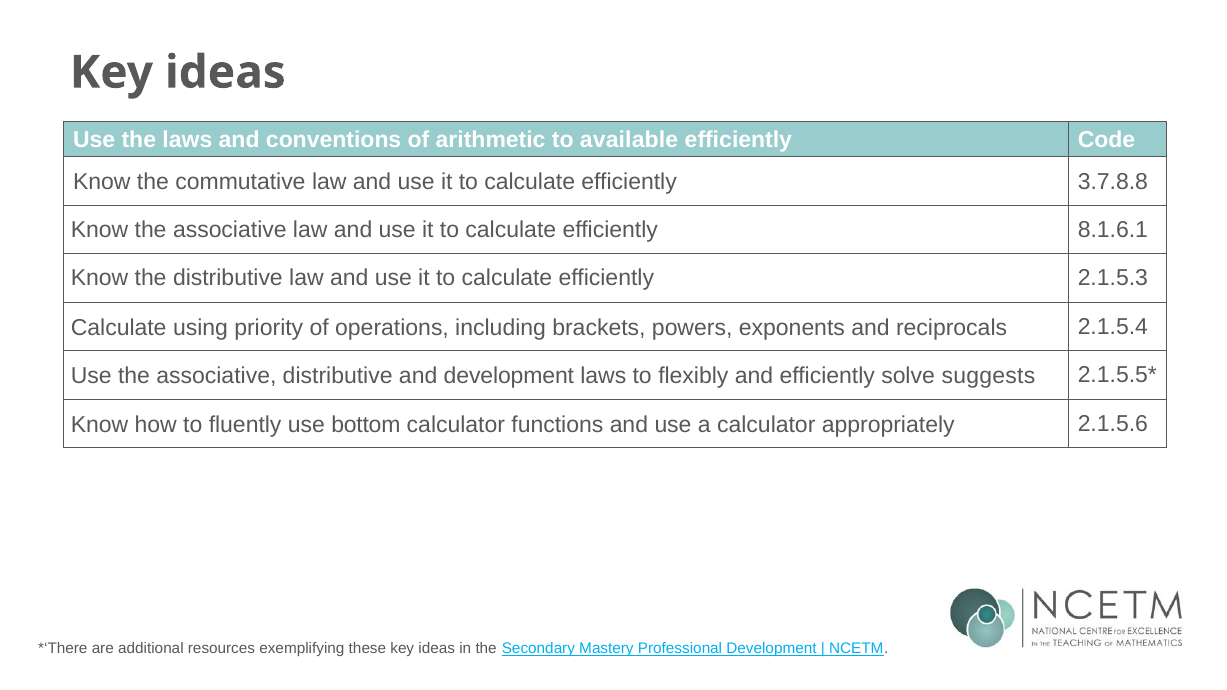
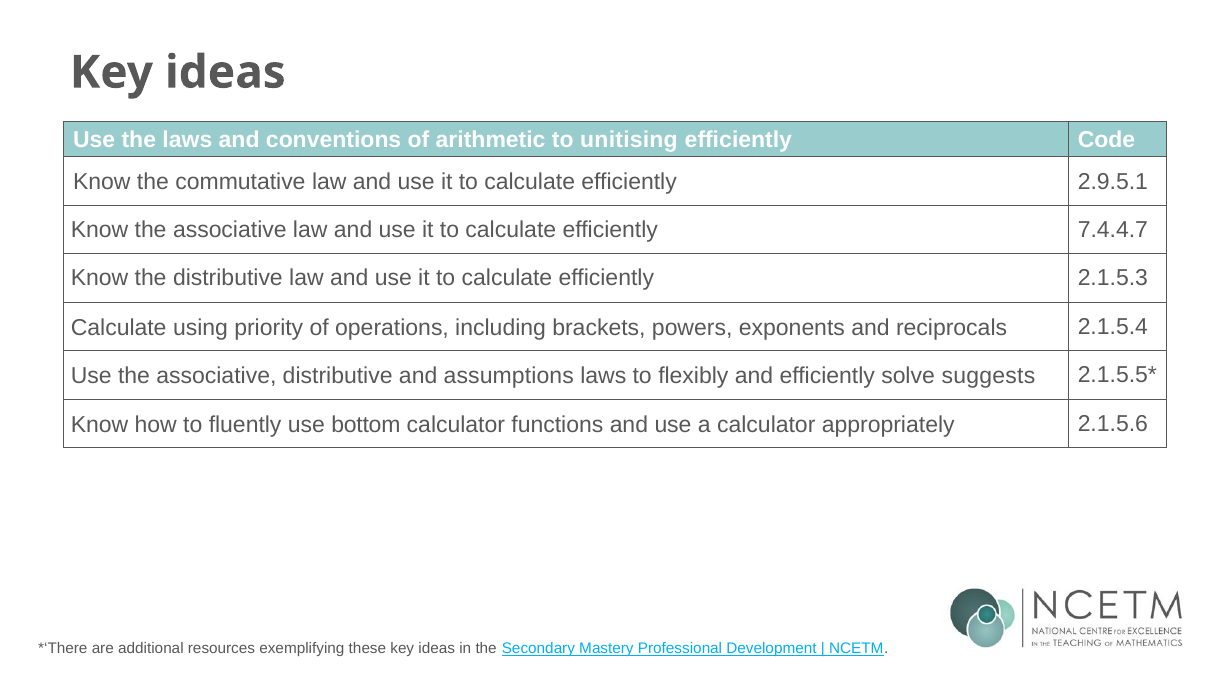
available: available -> unitising
3.7.8.8: 3.7.8.8 -> 2.9.5.1
8.1.6.1: 8.1.6.1 -> 7.4.4.7
and development: development -> assumptions
